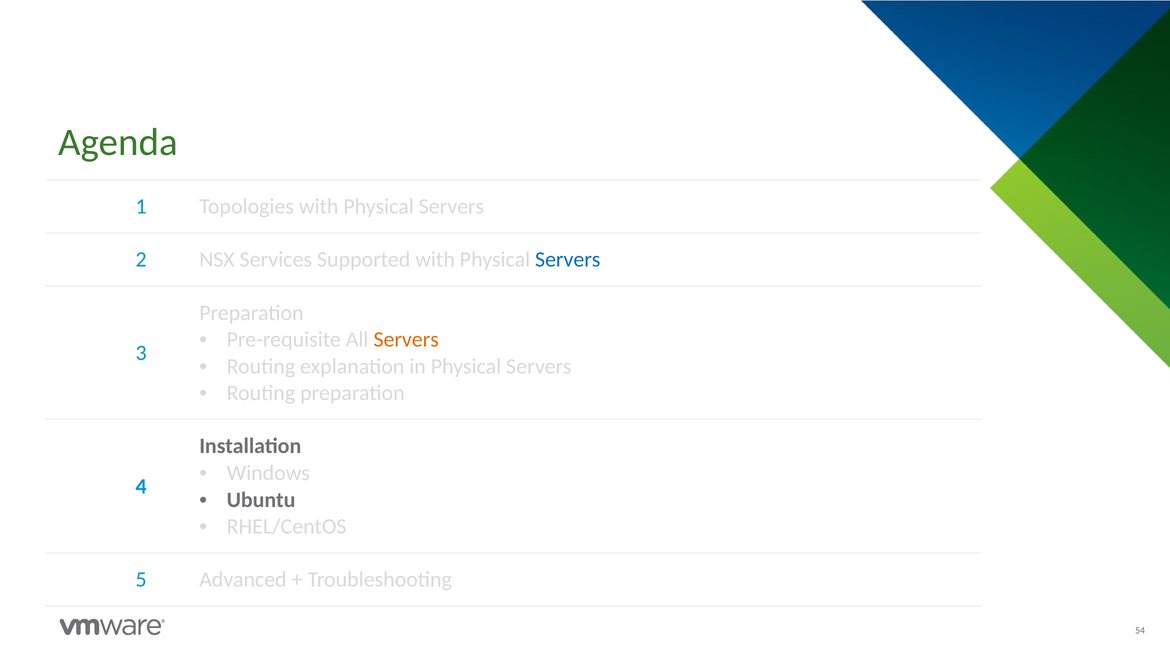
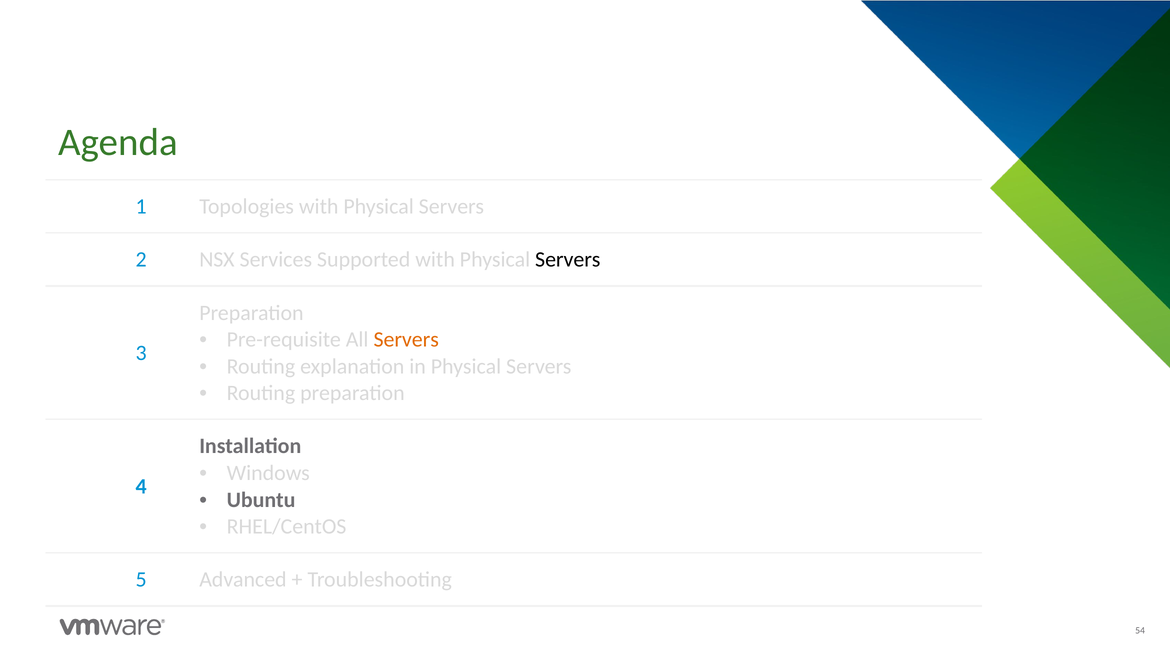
Servers at (568, 260) colour: blue -> black
